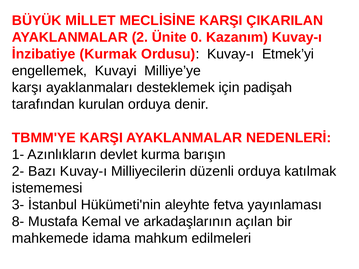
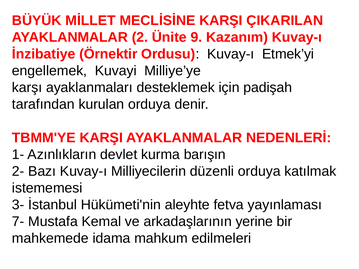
0: 0 -> 9
Kurmak: Kurmak -> Örnektir
8-: 8- -> 7-
açılan: açılan -> yerine
